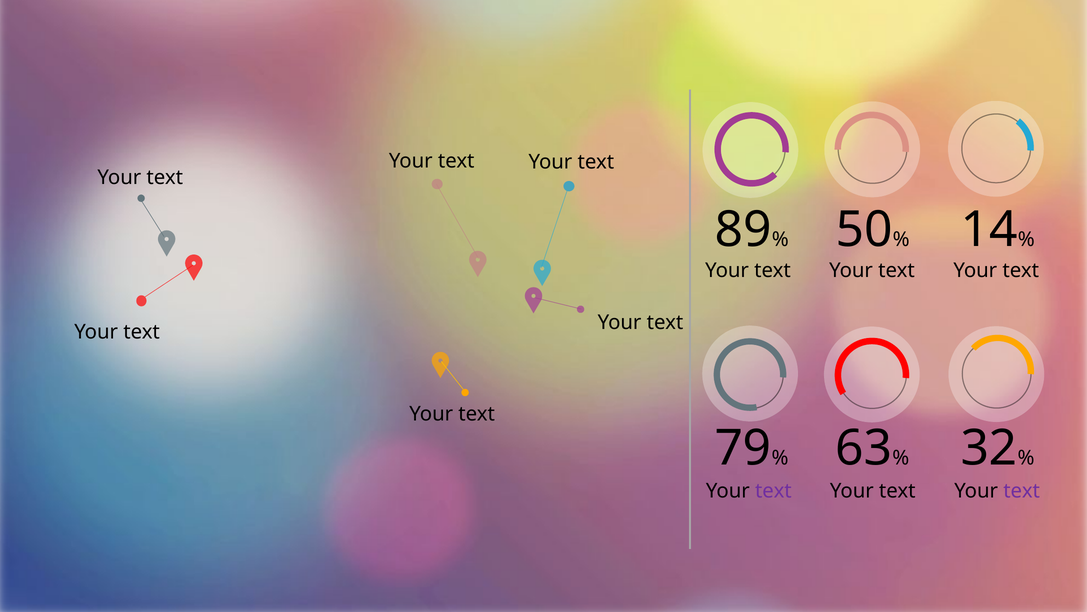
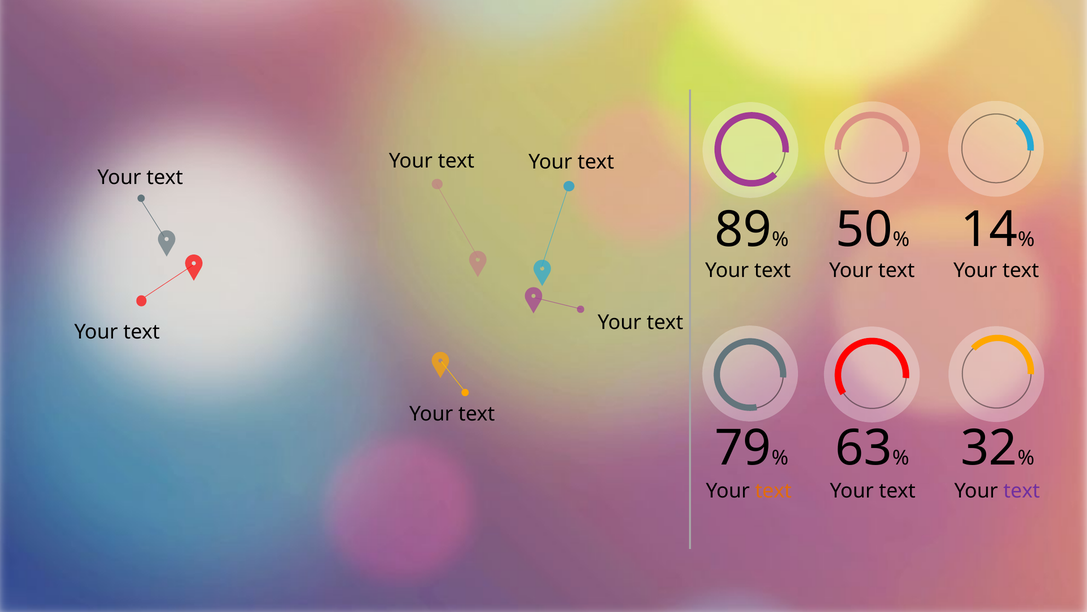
text at (773, 491) colour: purple -> orange
